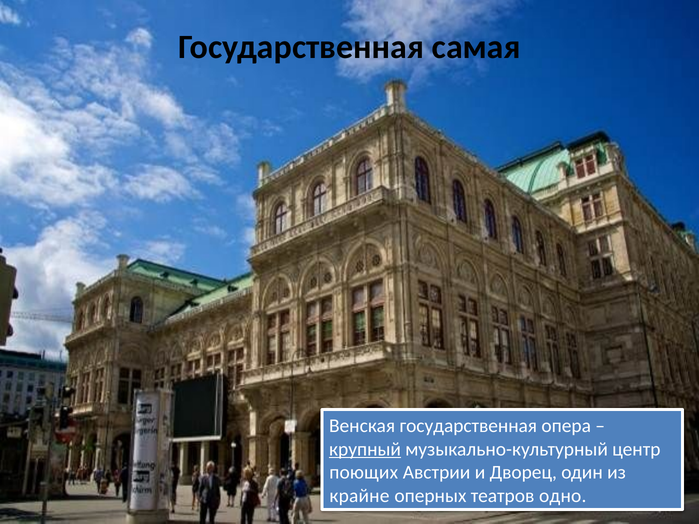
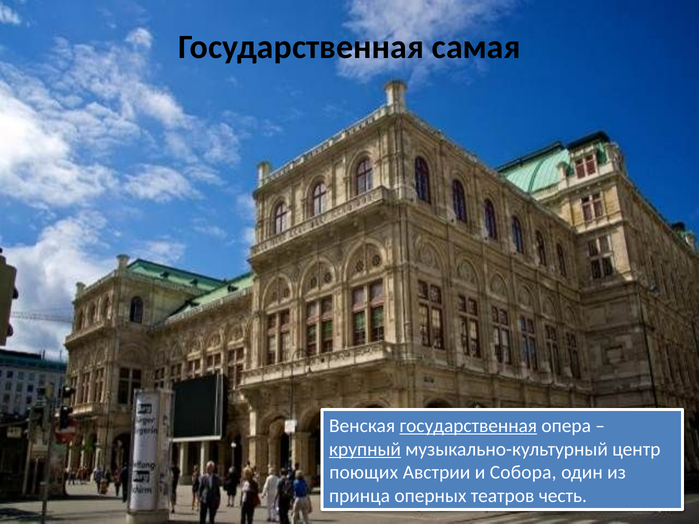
государственная at (468, 426) underline: none -> present
Дворец: Дворец -> Собора
крайне: крайне -> принца
одно: одно -> честь
